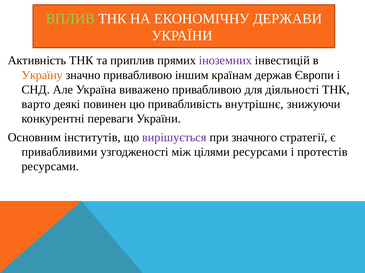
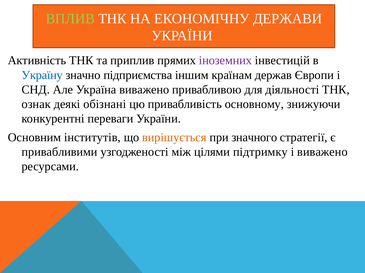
Україну colour: orange -> blue
значно привабливою: привабливою -> підприємства
варто: варто -> ознак
повинен: повинен -> обізнані
внутрішнє: внутрішнє -> основному
вирішується colour: purple -> orange
цілями ресурсами: ресурсами -> підтримку
і протестів: протестів -> виважено
